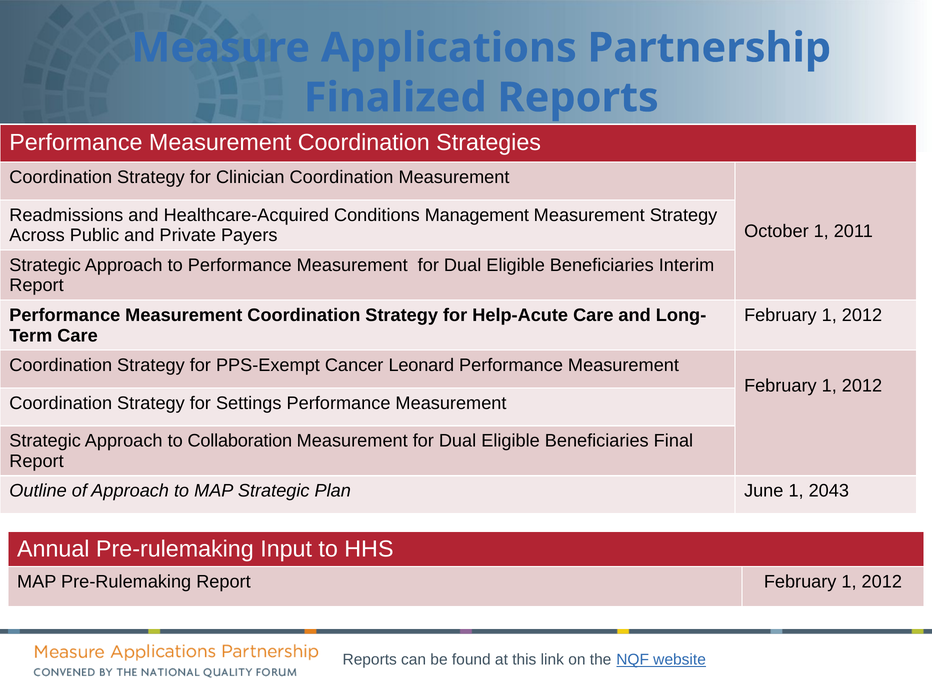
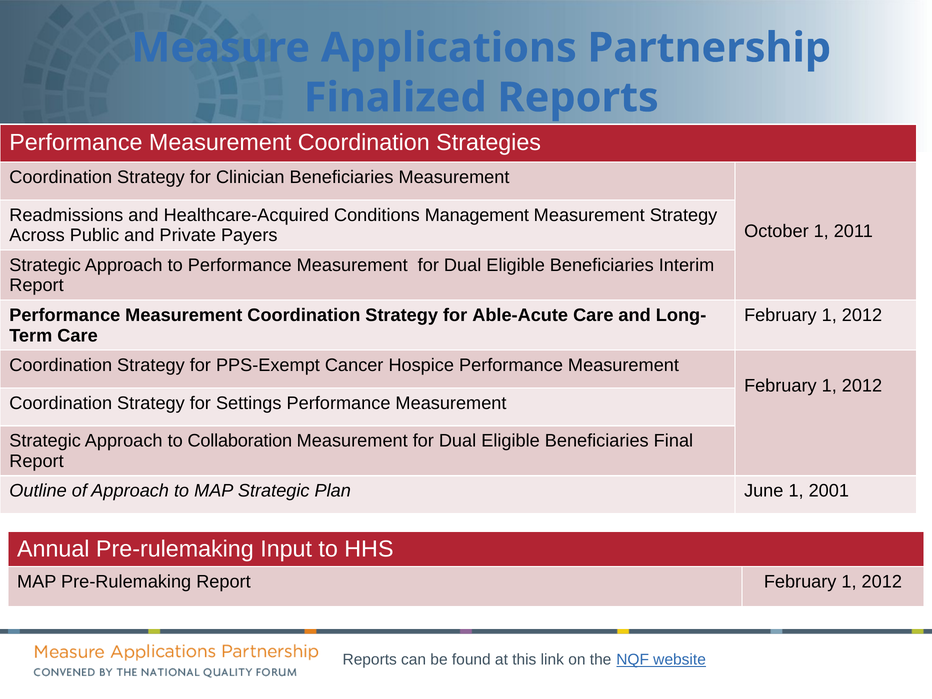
Clinician Coordination: Coordination -> Beneficiaries
Help-Acute: Help-Acute -> Able-Acute
Leonard: Leonard -> Hospice
2043: 2043 -> 2001
